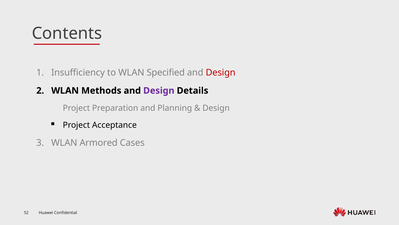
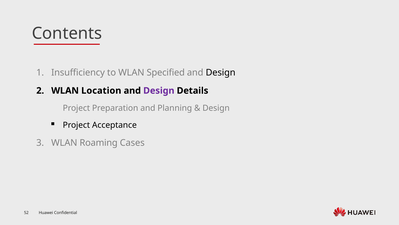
Design at (221, 72) colour: red -> black
Methods: Methods -> Location
Armored: Armored -> Roaming
